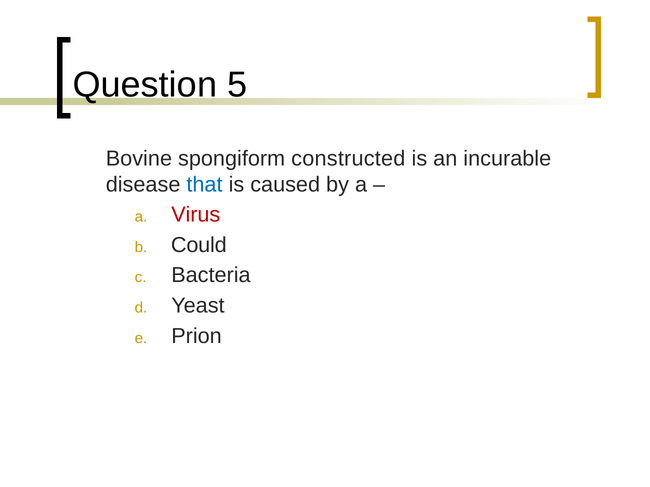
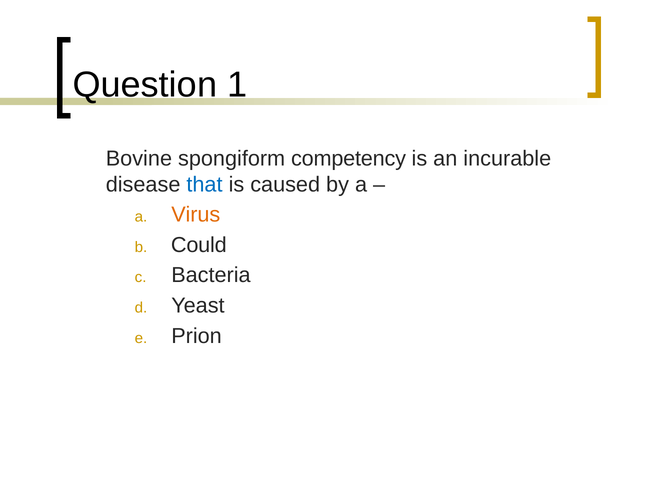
5: 5 -> 1
constructed: constructed -> competency
Virus colour: red -> orange
